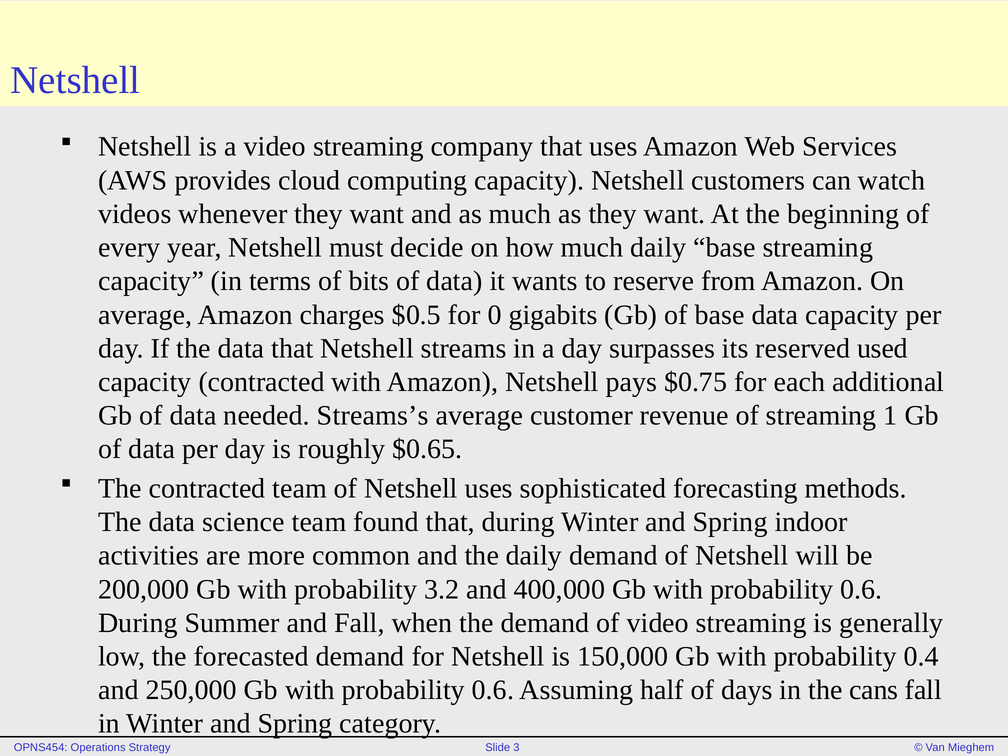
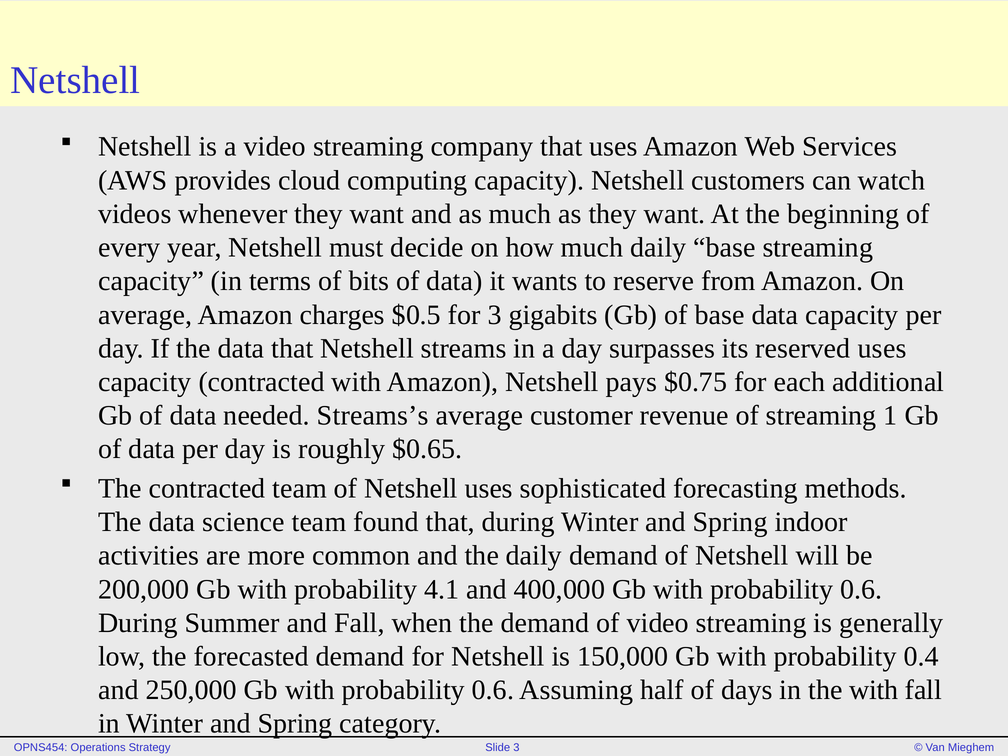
for 0: 0 -> 3
reserved used: used -> uses
3.2: 3.2 -> 4.1
the cans: cans -> with
